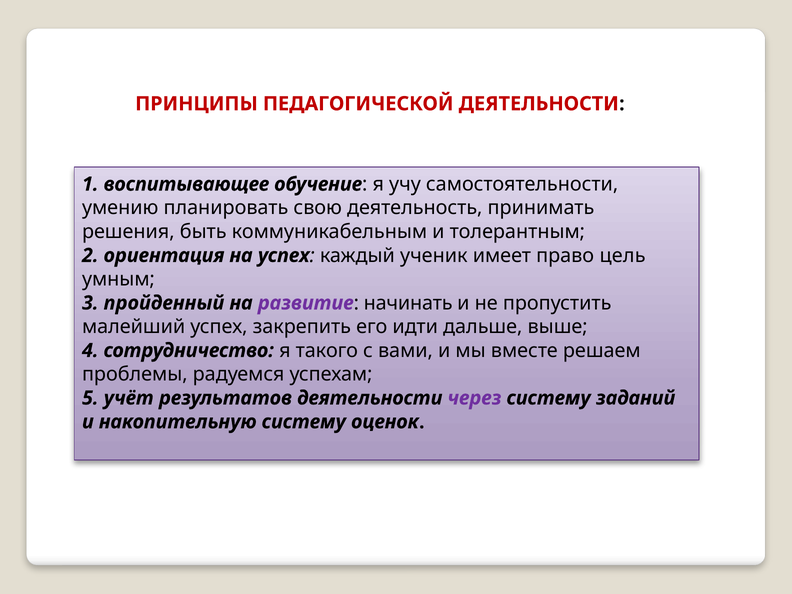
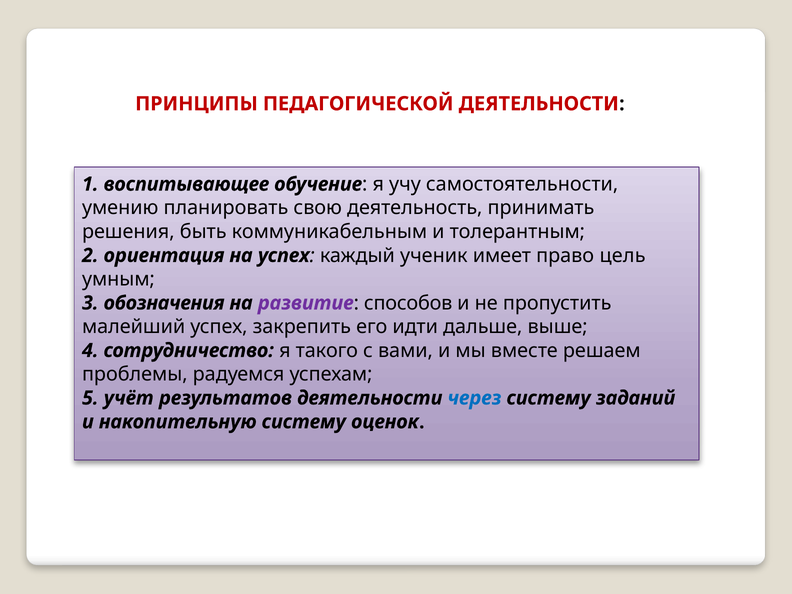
пройденный: пройденный -> обозначения
начинать: начинать -> способов
через colour: purple -> blue
